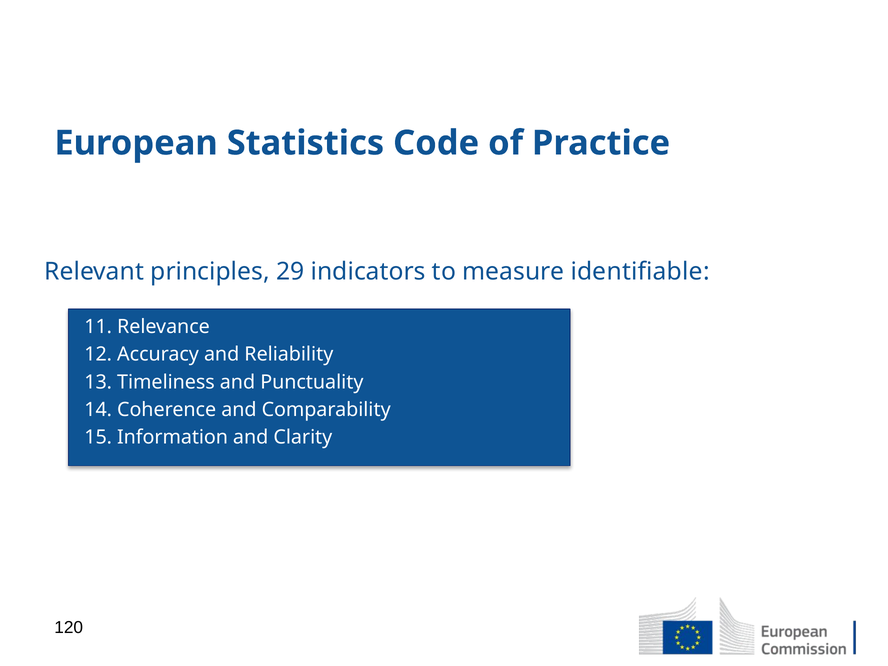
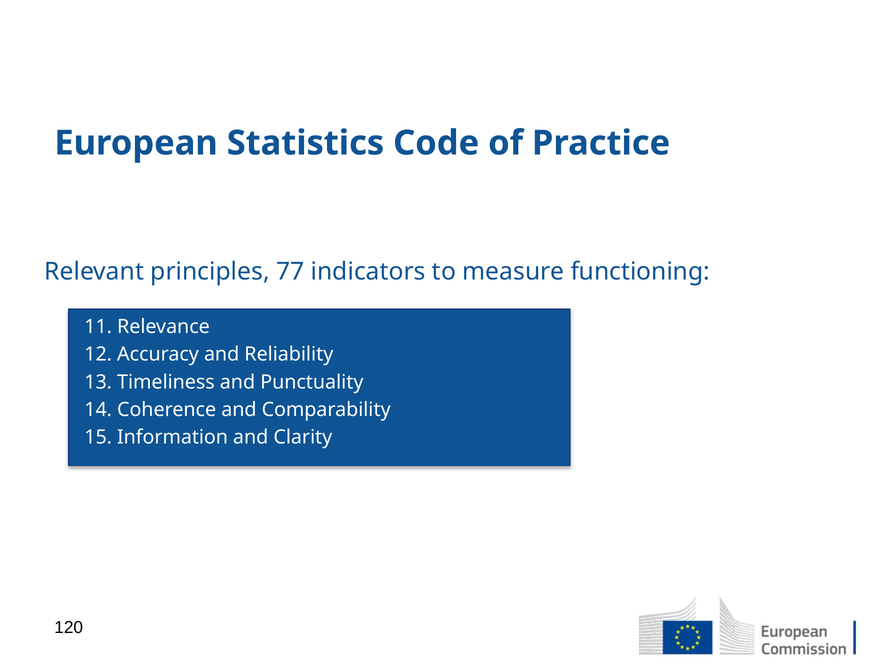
29: 29 -> 77
identifiable: identifiable -> functioning
